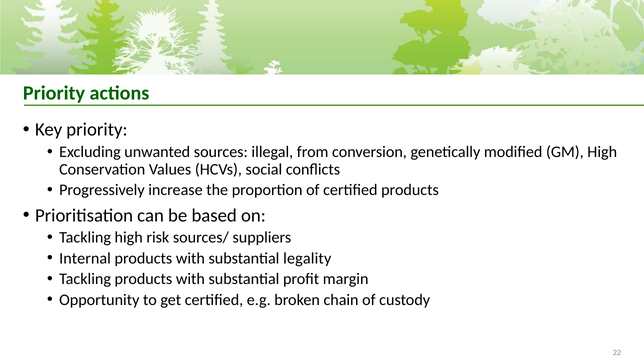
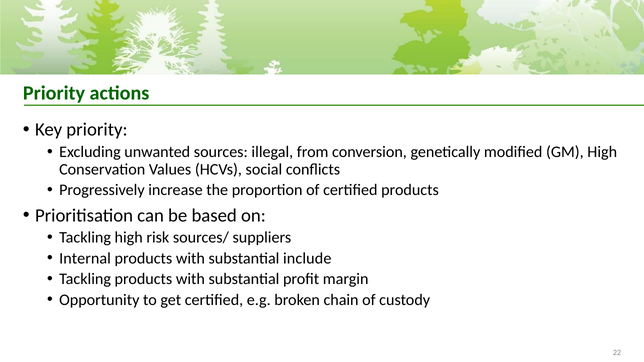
legality: legality -> include
